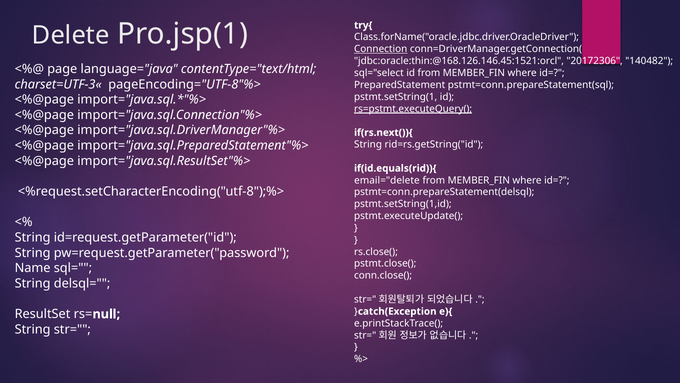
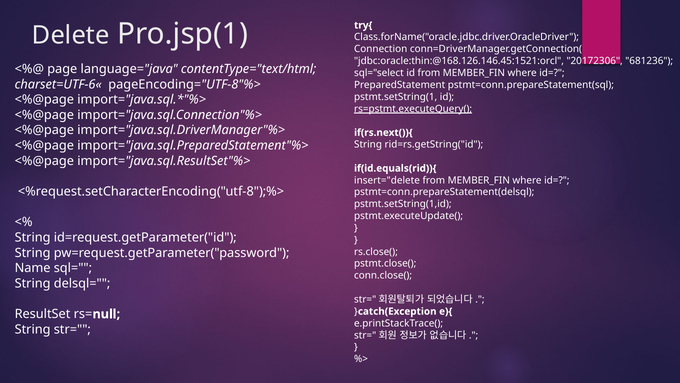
Connection underline: present -> none
140482: 140482 -> 681236
charset=UTF-3«: charset=UTF-3« -> charset=UTF-6«
email="delete: email="delete -> insert="delete
